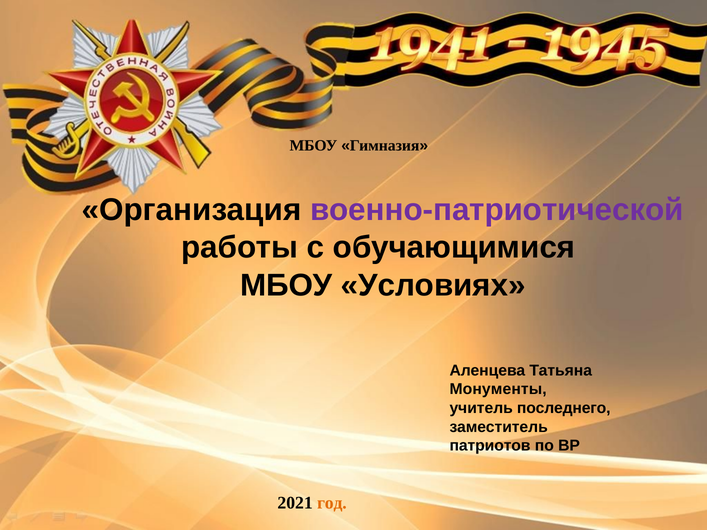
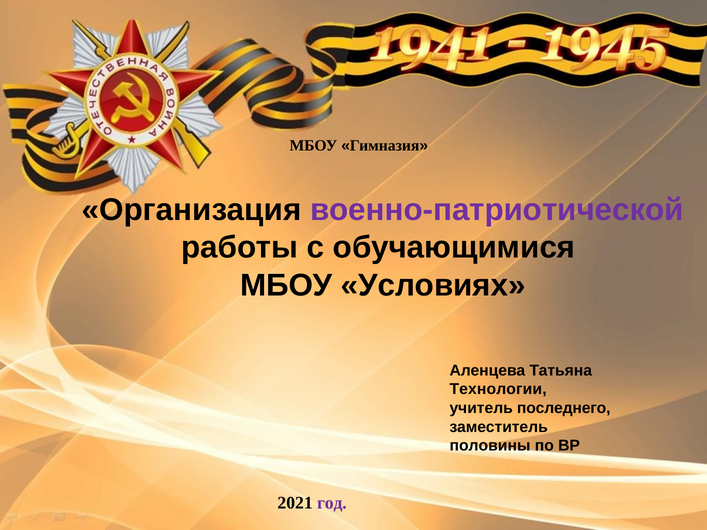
Монументы: Монументы -> Технологии
патриотов: патриотов -> половины
год colour: orange -> purple
